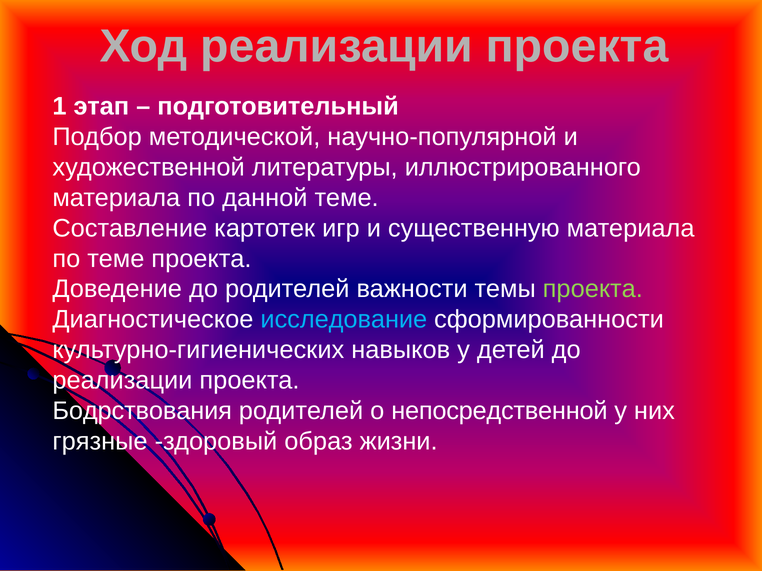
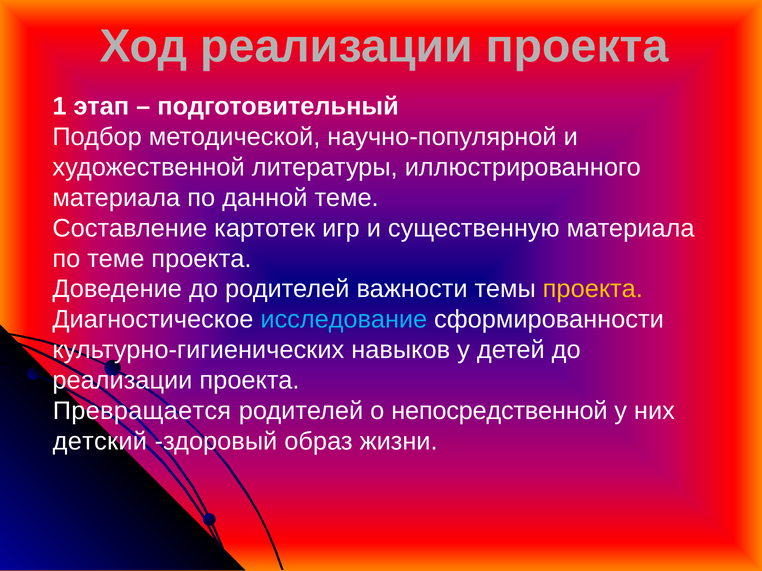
проекта at (593, 289) colour: light green -> yellow
Бодрствования: Бодрствования -> Превращается
грязные: грязные -> детский
